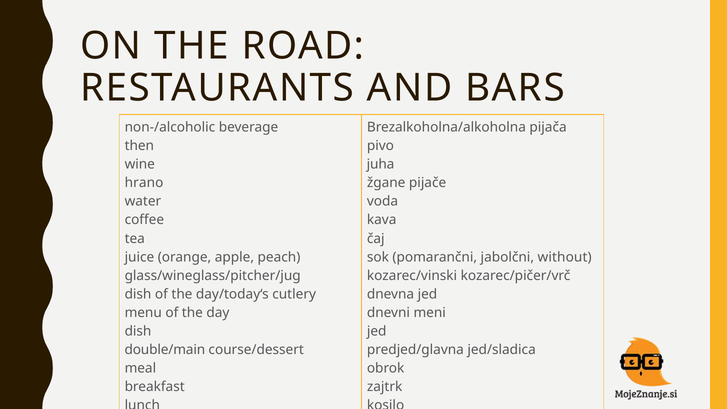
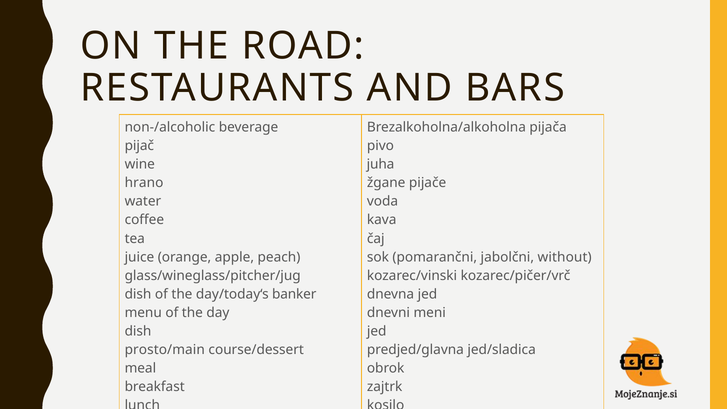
then: then -> pijač
cutlery: cutlery -> banker
double/main: double/main -> prosto/main
